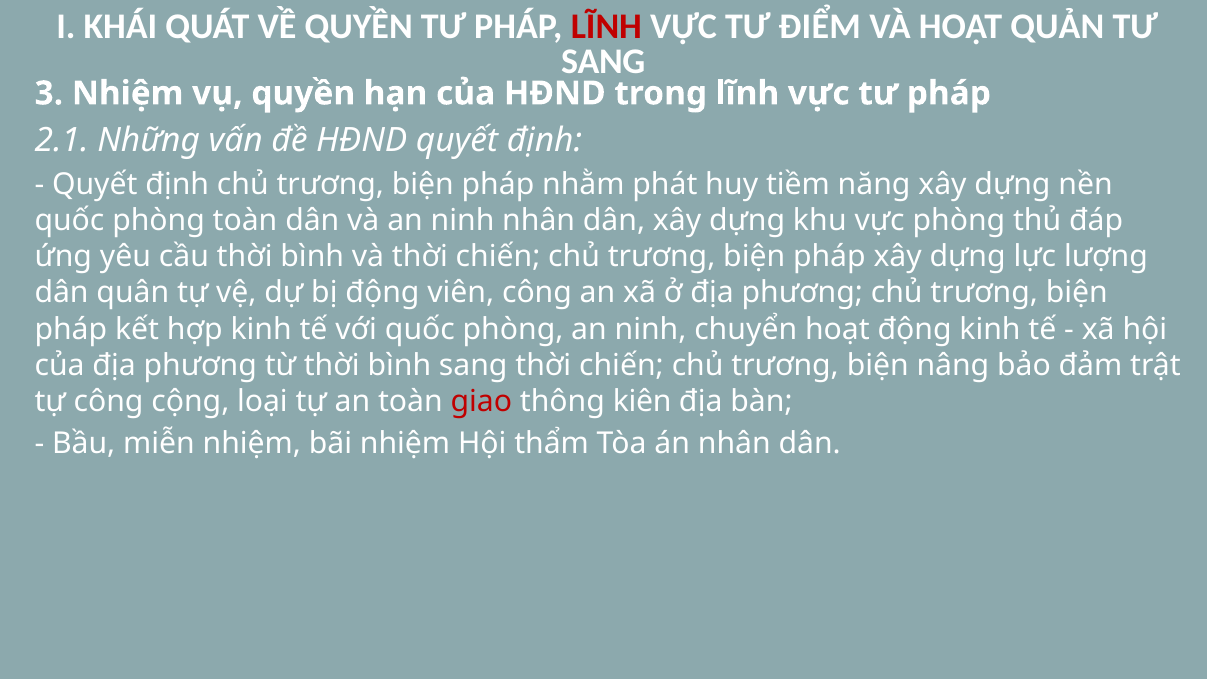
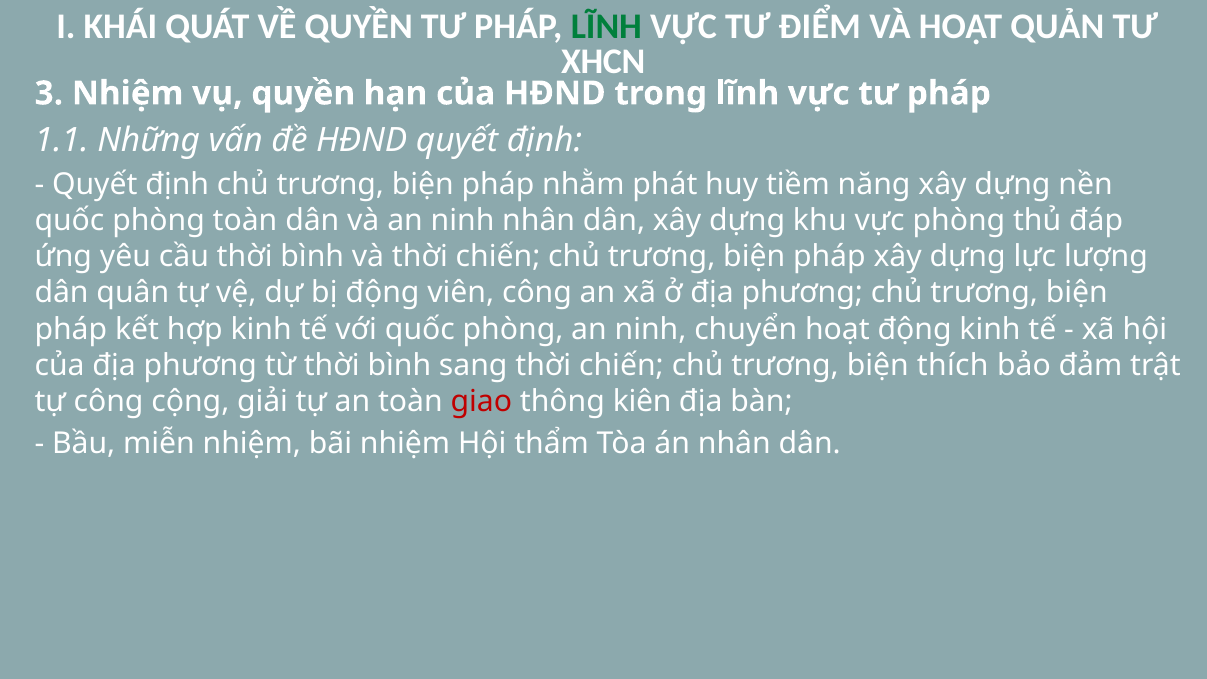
LĨNH at (606, 27) colour: red -> green
SANG at (603, 62): SANG -> XHCN
2.1: 2.1 -> 1.1
nâng: nâng -> thích
loại: loại -> giải
